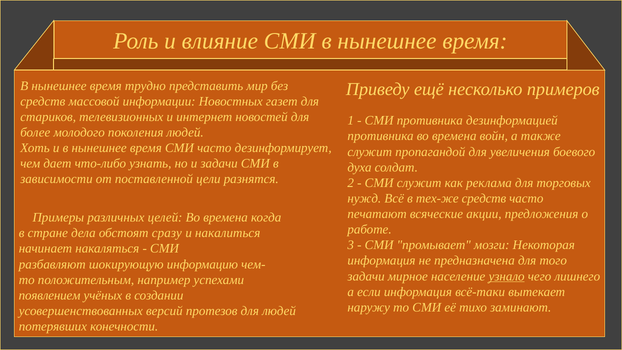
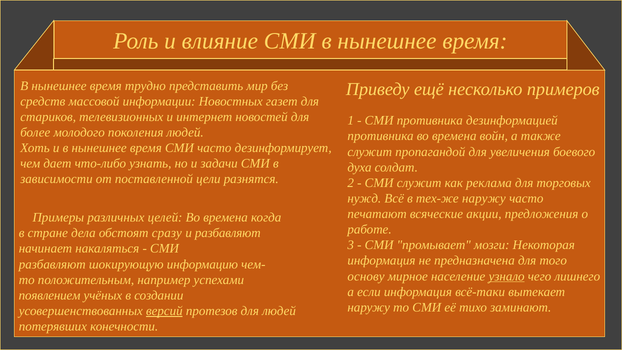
тех-же средств: средств -> наружу
и накалиться: накалиться -> разбавляют
задачи at (366, 276): задачи -> основу
версий underline: none -> present
